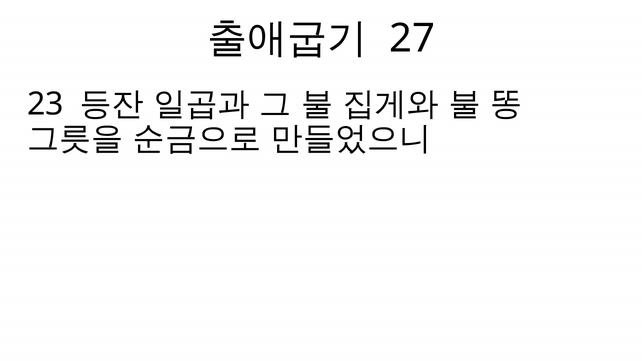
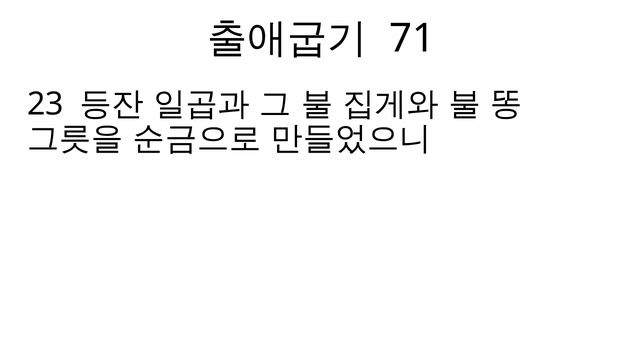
27: 27 -> 71
